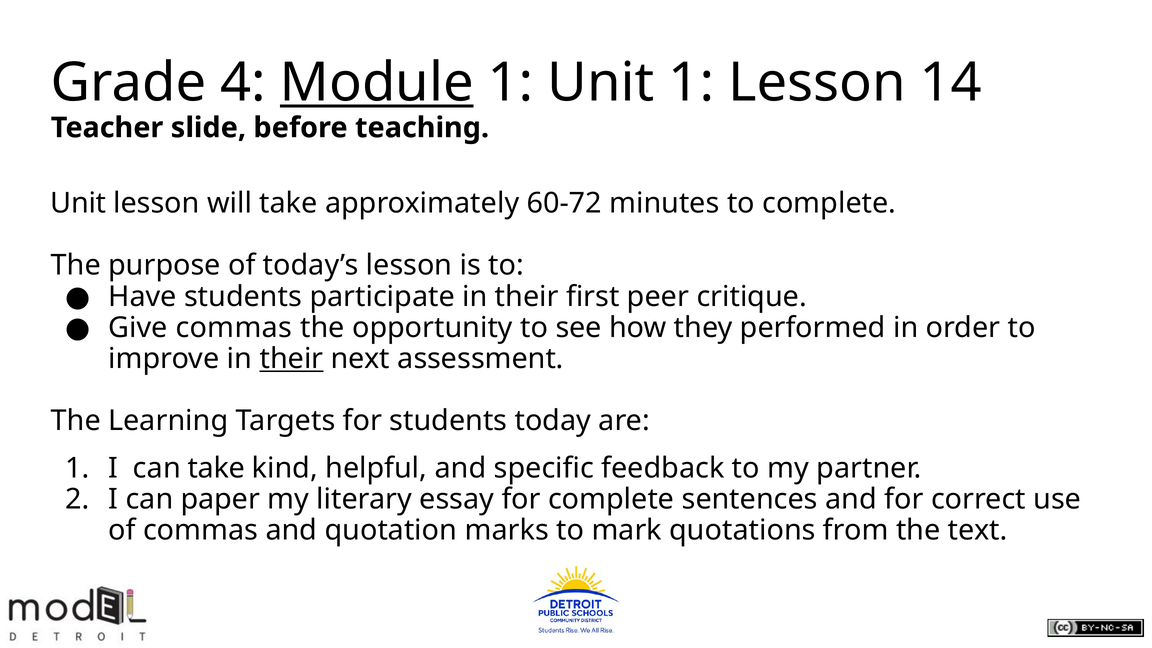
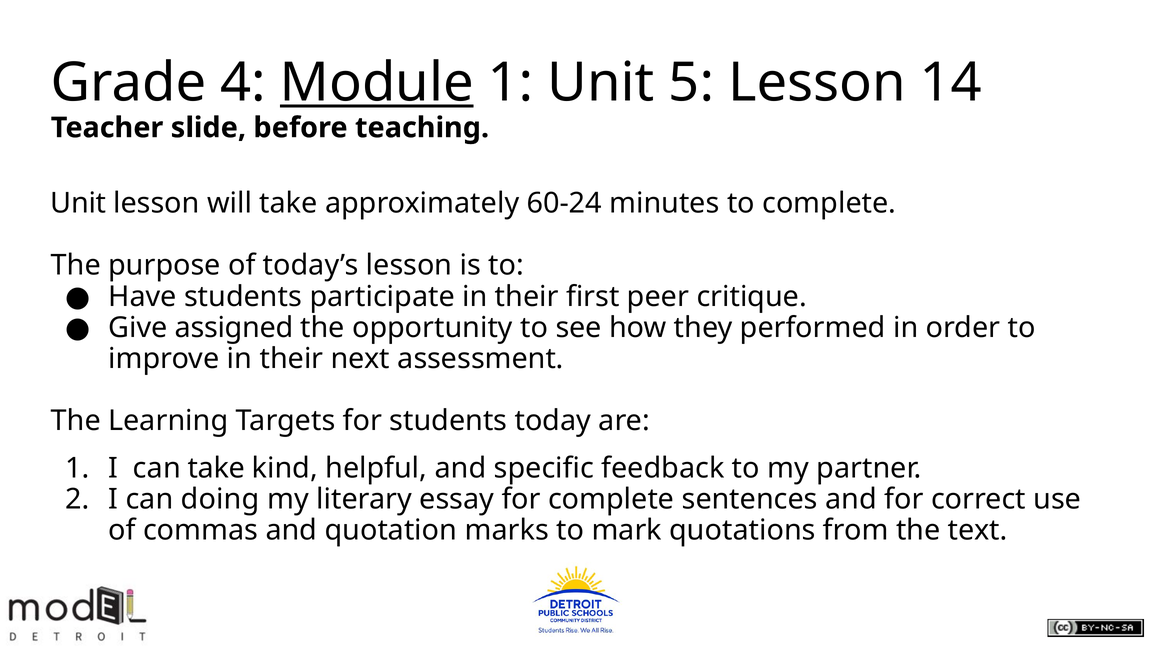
Unit 1: 1 -> 5
60-72: 60-72 -> 60-24
Give commas: commas -> assigned
their at (291, 359) underline: present -> none
paper: paper -> doing
